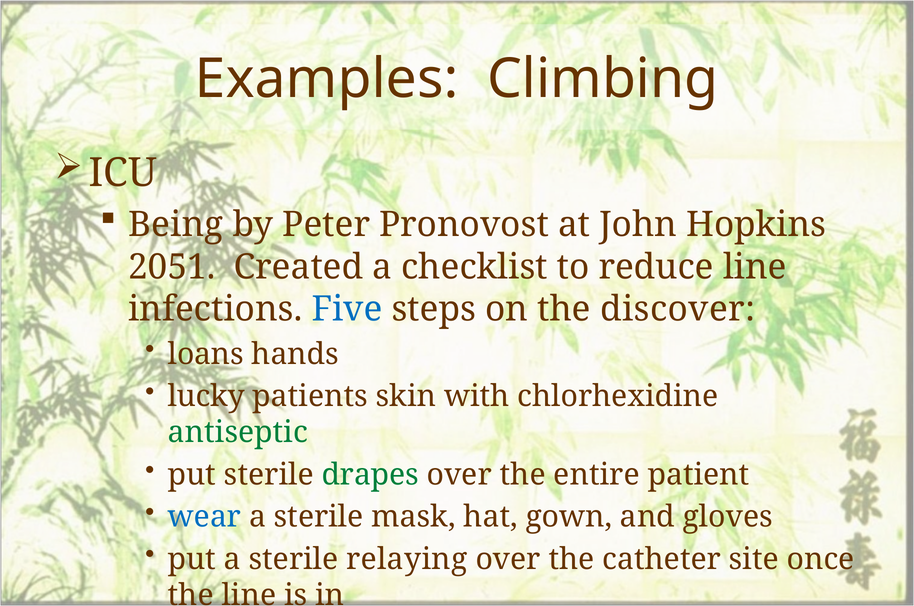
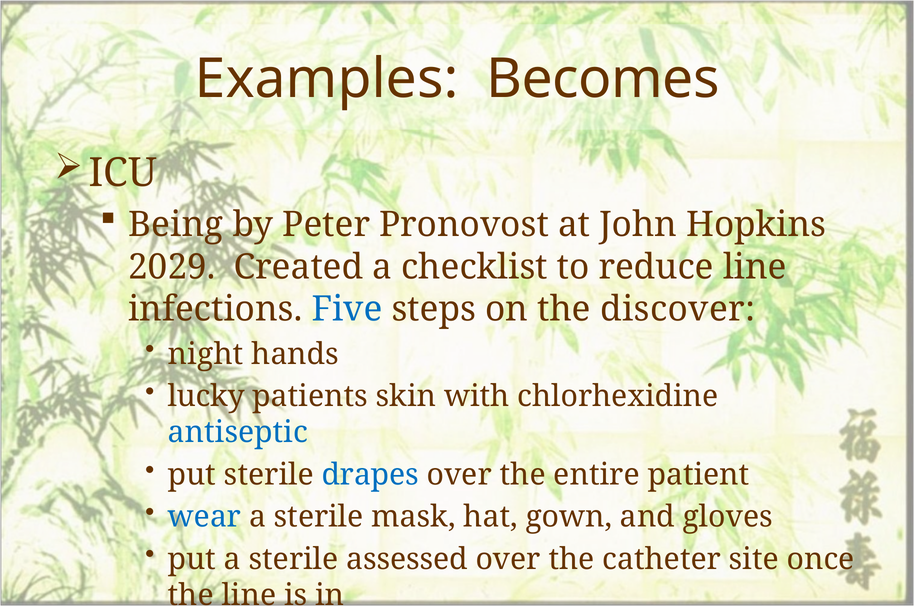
Climbing: Climbing -> Becomes
2051: 2051 -> 2029
loans: loans -> night
antiseptic colour: green -> blue
drapes colour: green -> blue
relaying: relaying -> assessed
